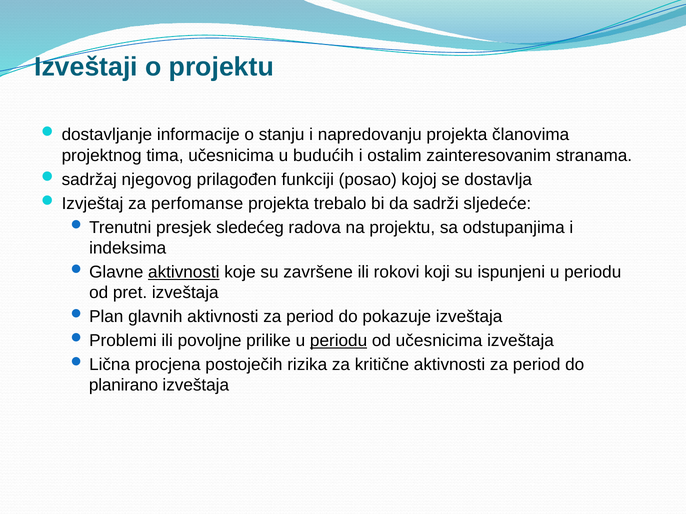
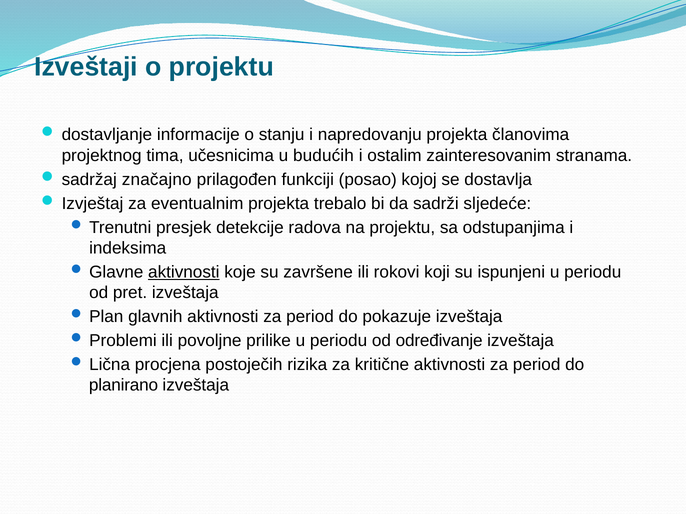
njegovog: njegovog -> značajno
perfomanse: perfomanse -> eventualnim
sledećeg: sledećeg -> detekcije
periodu at (339, 341) underline: present -> none
od učesnicima: učesnicima -> određivanje
